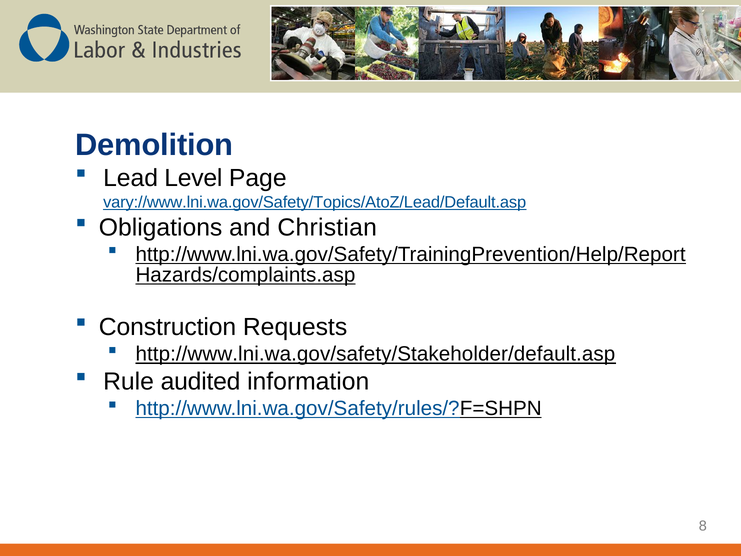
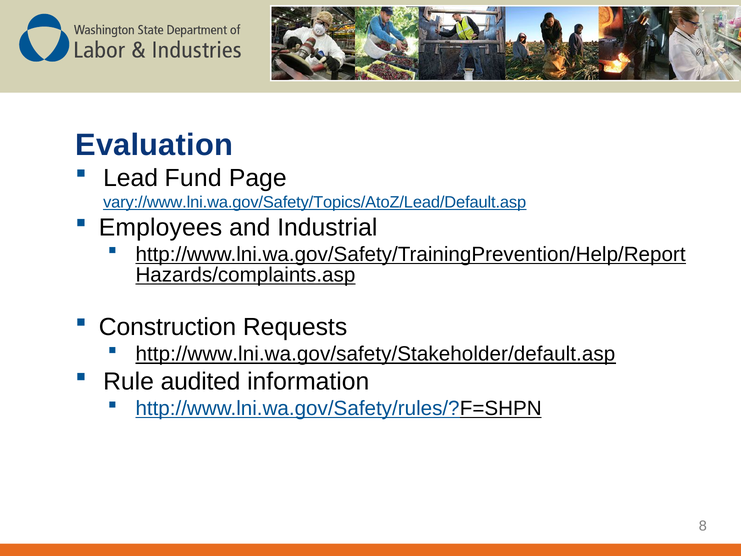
Demolition: Demolition -> Evaluation
Level: Level -> Fund
Obligations: Obligations -> Employees
Christian: Christian -> Industrial
